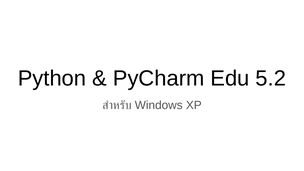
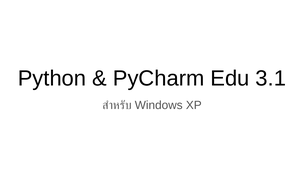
5.2: 5.2 -> 3.1
